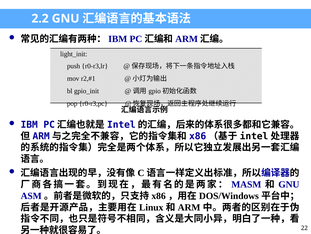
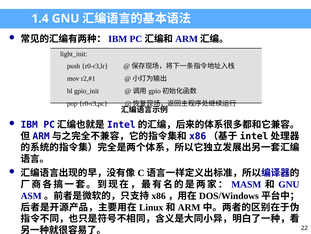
2.2: 2.2 -> 1.4
